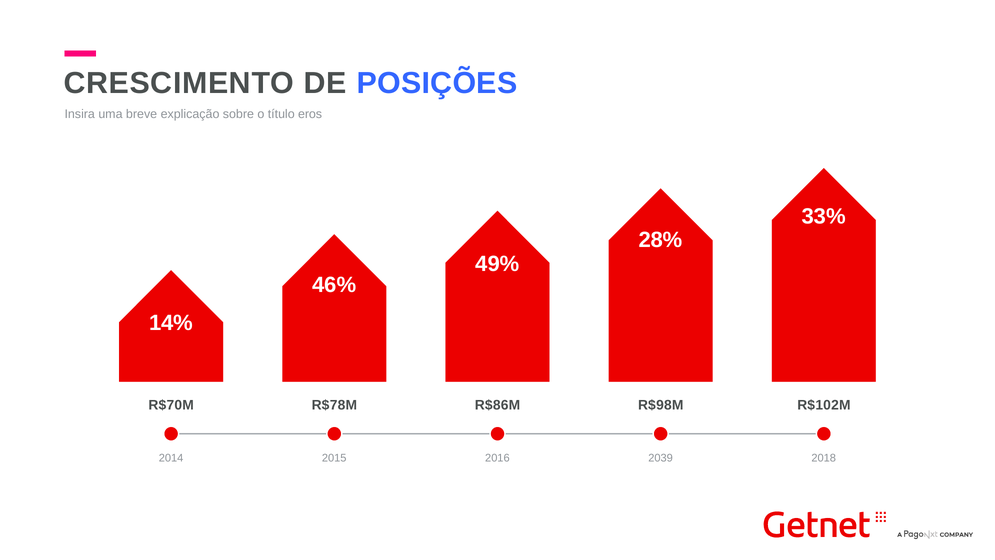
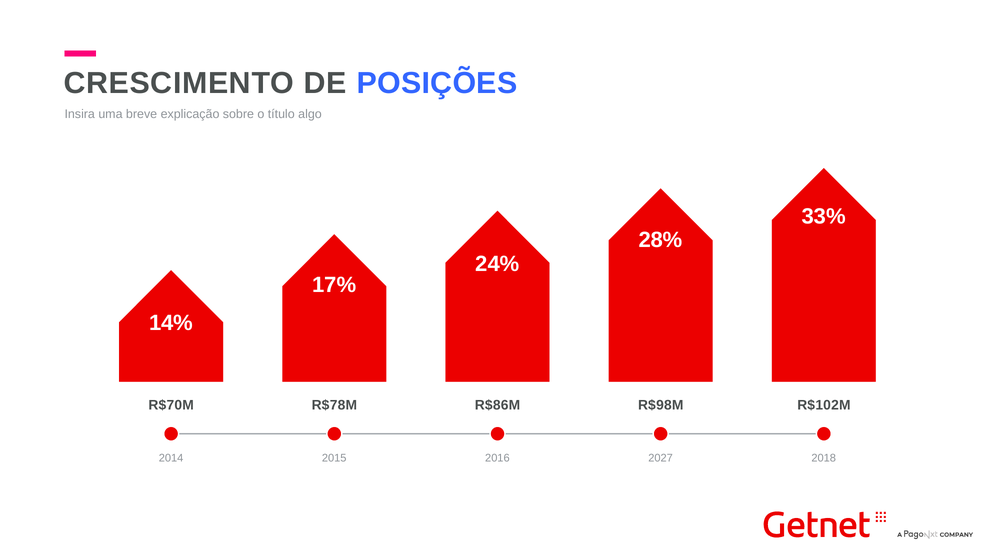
eros: eros -> algo
49%: 49% -> 24%
46%: 46% -> 17%
2039: 2039 -> 2027
